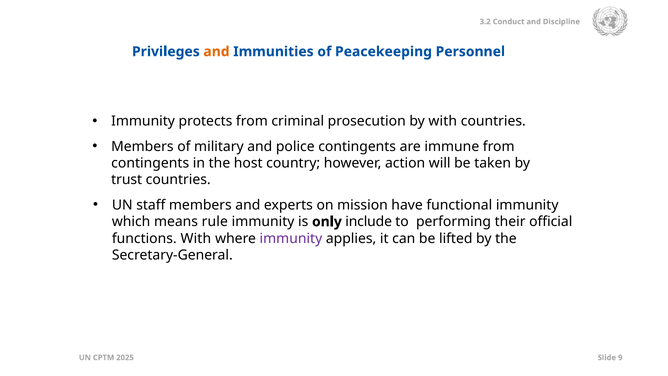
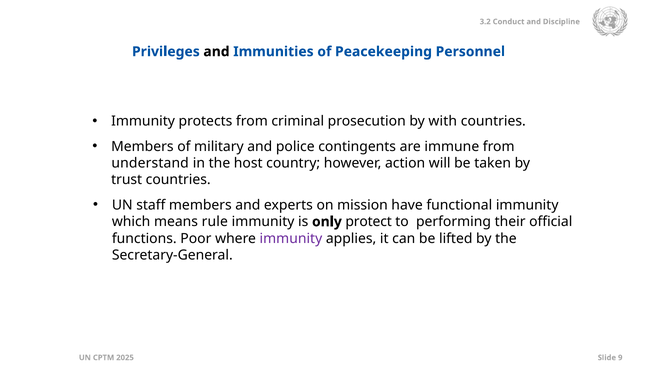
and at (216, 52) colour: orange -> black
contingents at (150, 163): contingents -> understand
include: include -> protect
functions With: With -> Poor
